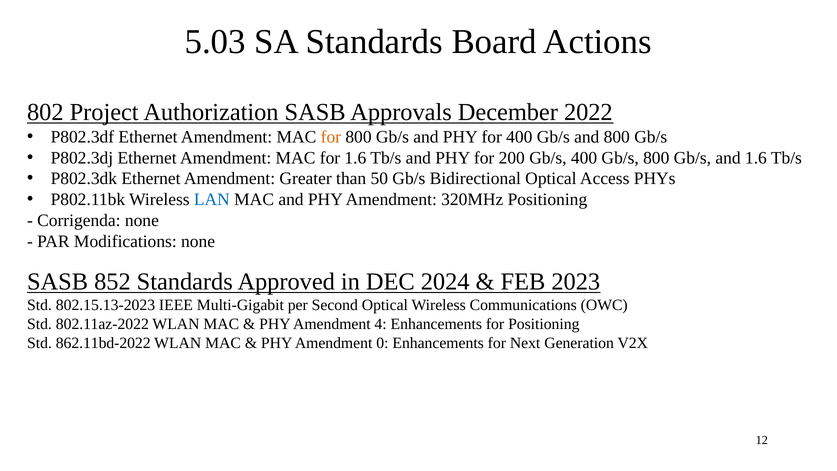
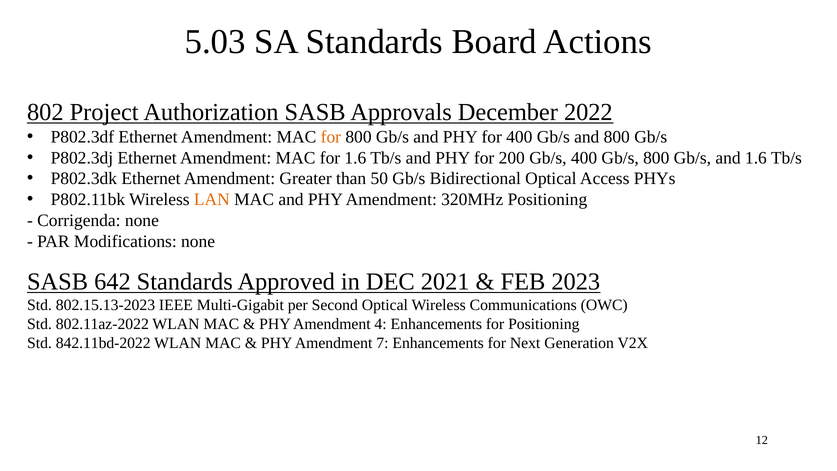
LAN colour: blue -> orange
852: 852 -> 642
2024: 2024 -> 2021
862.11bd-2022: 862.11bd-2022 -> 842.11bd-2022
0: 0 -> 7
